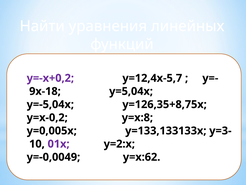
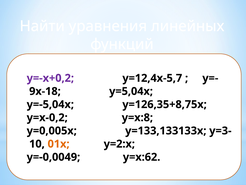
01x colour: purple -> orange
